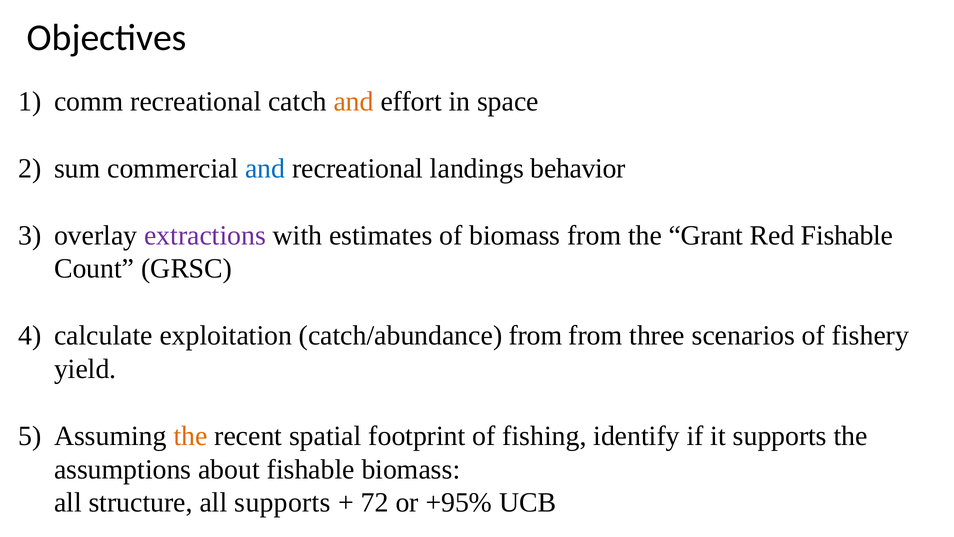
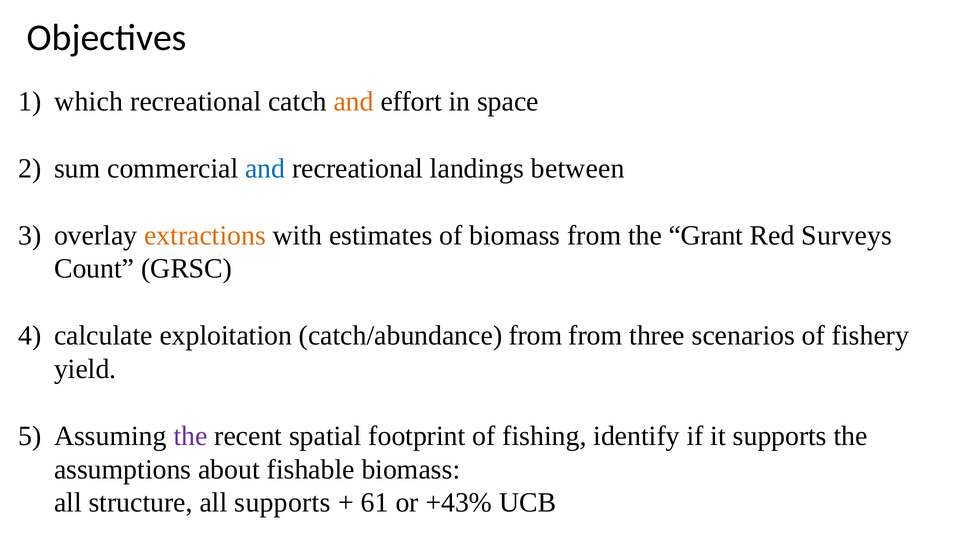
comm: comm -> which
behavior: behavior -> between
extractions colour: purple -> orange
Red Fishable: Fishable -> Surveys
the at (191, 436) colour: orange -> purple
72: 72 -> 61
+95%: +95% -> +43%
